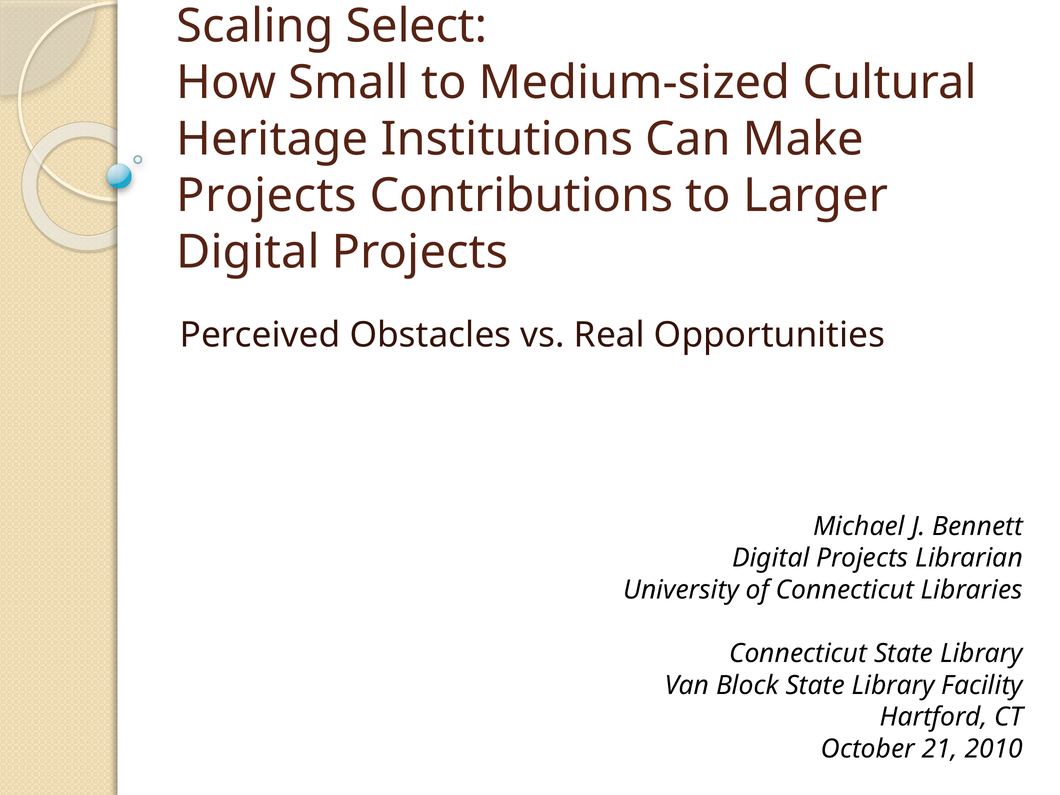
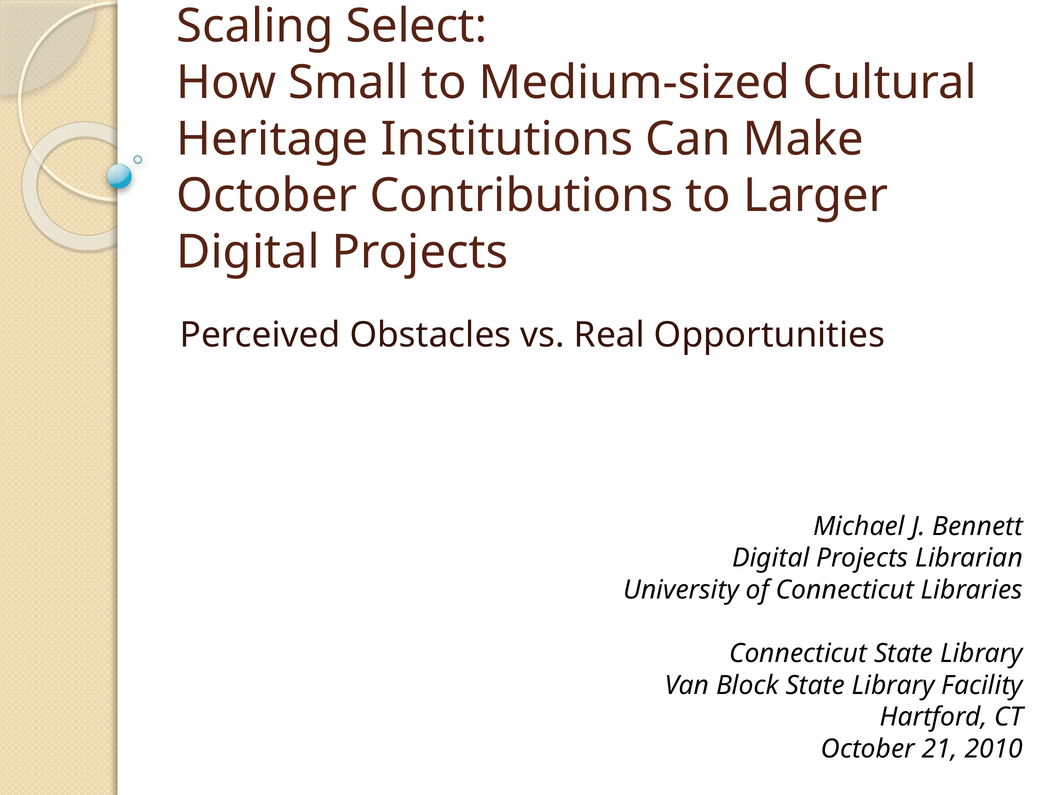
Projects at (267, 196): Projects -> October
